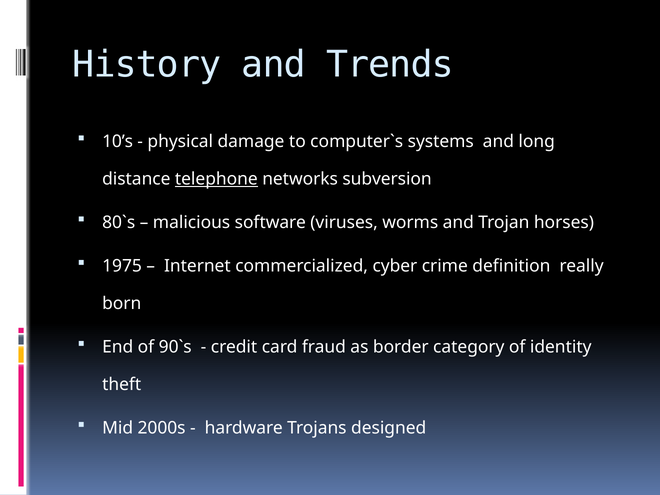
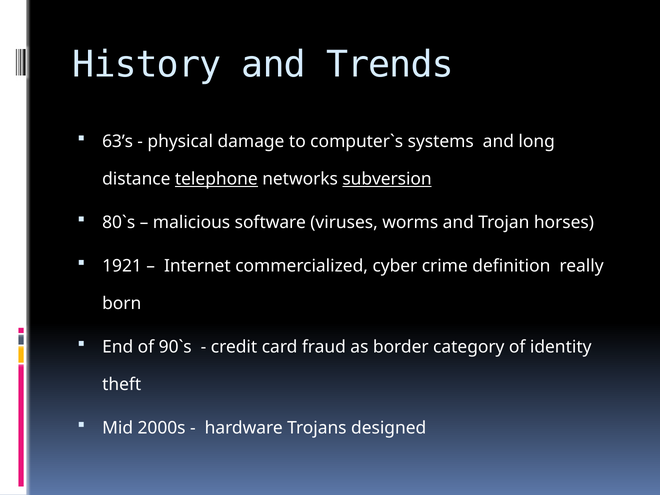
10’s: 10’s -> 63’s
subversion underline: none -> present
1975: 1975 -> 1921
